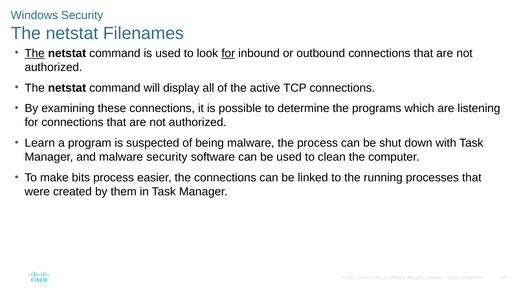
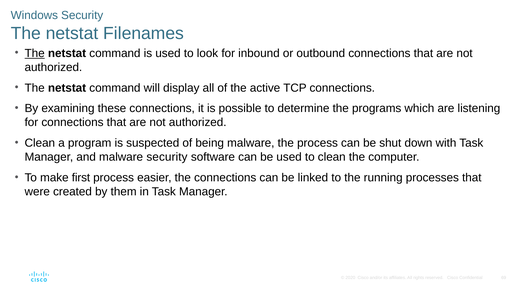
for at (228, 53) underline: present -> none
Learn at (40, 143): Learn -> Clean
bits: bits -> first
